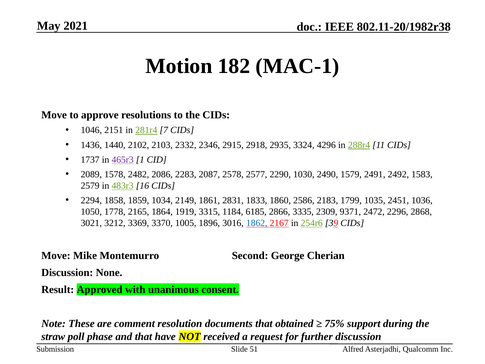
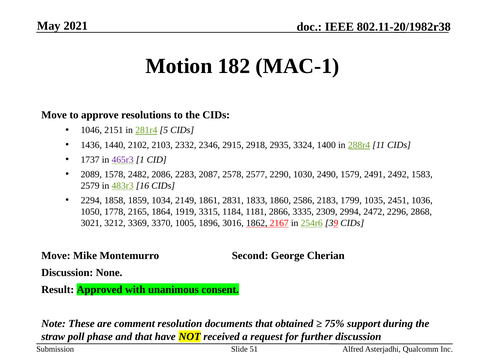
7: 7 -> 5
4296: 4296 -> 1400
6185: 6185 -> 1181
9371: 9371 -> 2994
1862 colour: blue -> black
